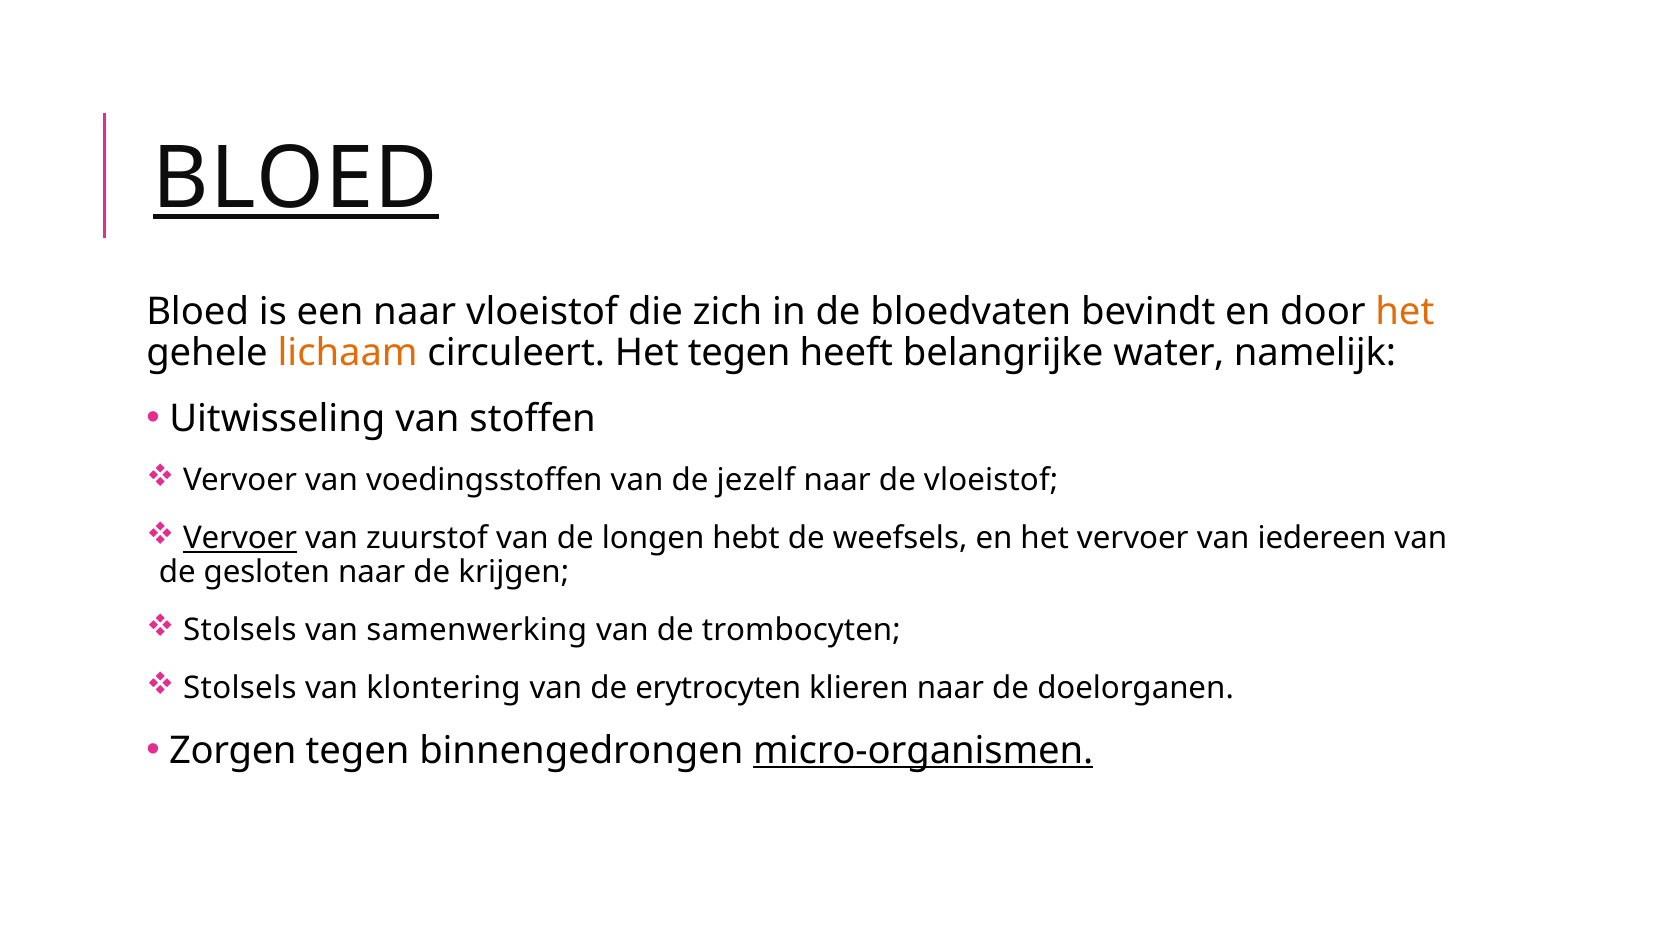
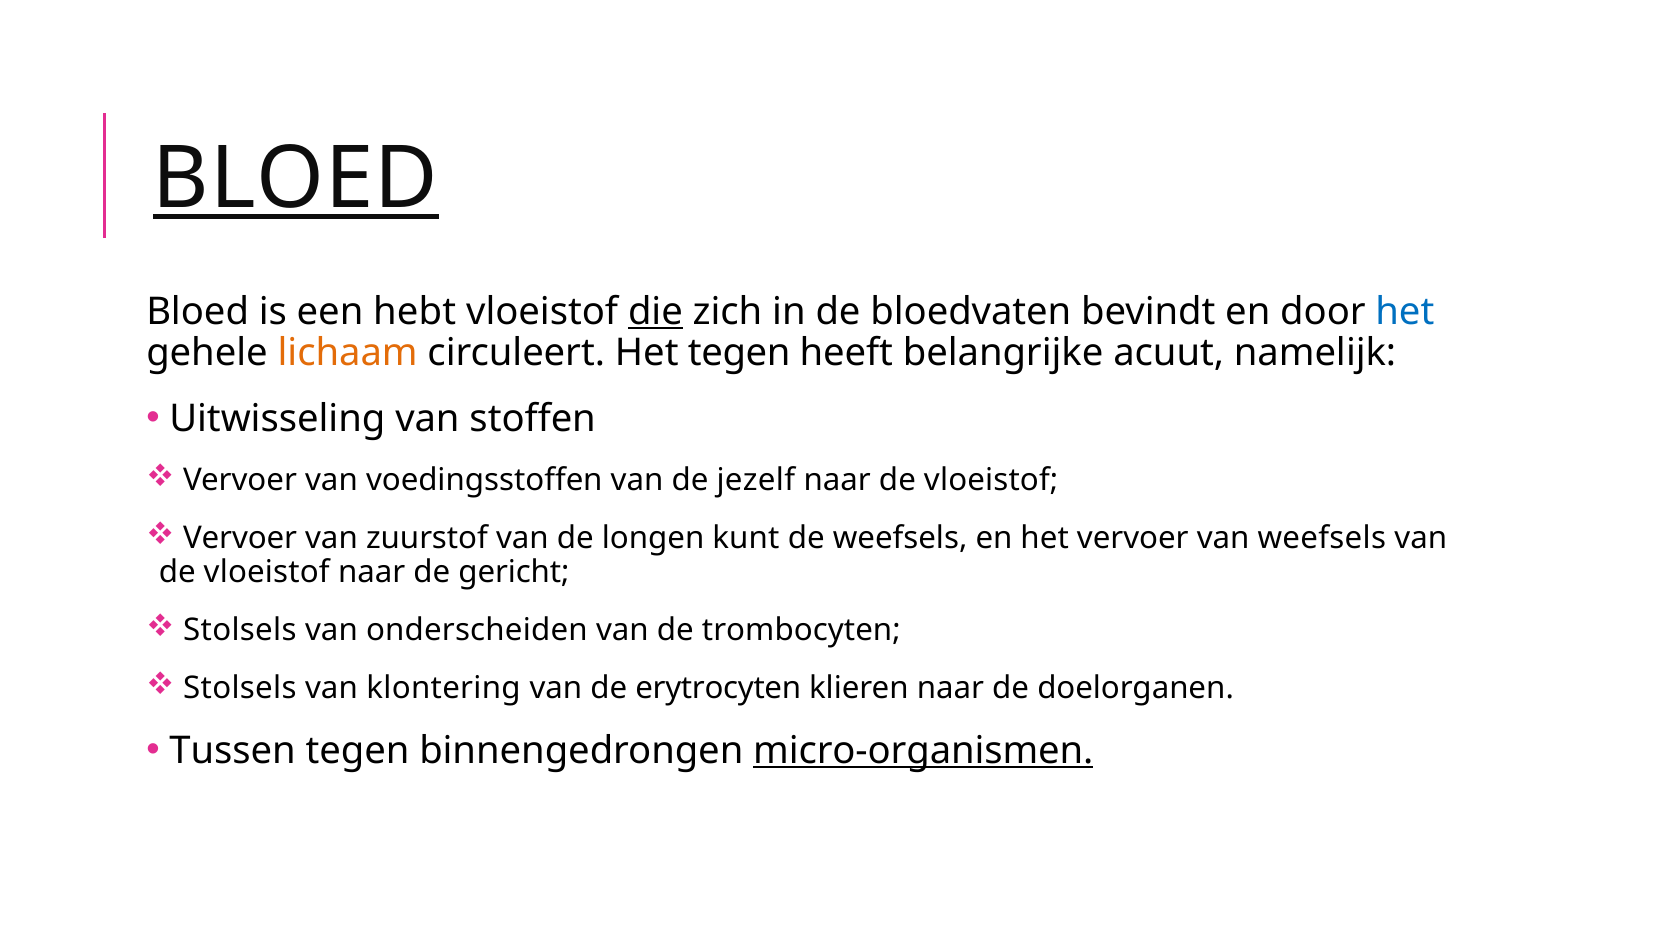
een naar: naar -> hebt
die underline: none -> present
het at (1405, 312) colour: orange -> blue
water: water -> acuut
Vervoer at (240, 539) underline: present -> none
hebt: hebt -> kunt
van iedereen: iedereen -> weefsels
gesloten at (267, 573): gesloten -> vloeistof
krijgen: krijgen -> gericht
samenwerking: samenwerking -> onderscheiden
Zorgen: Zorgen -> Tussen
